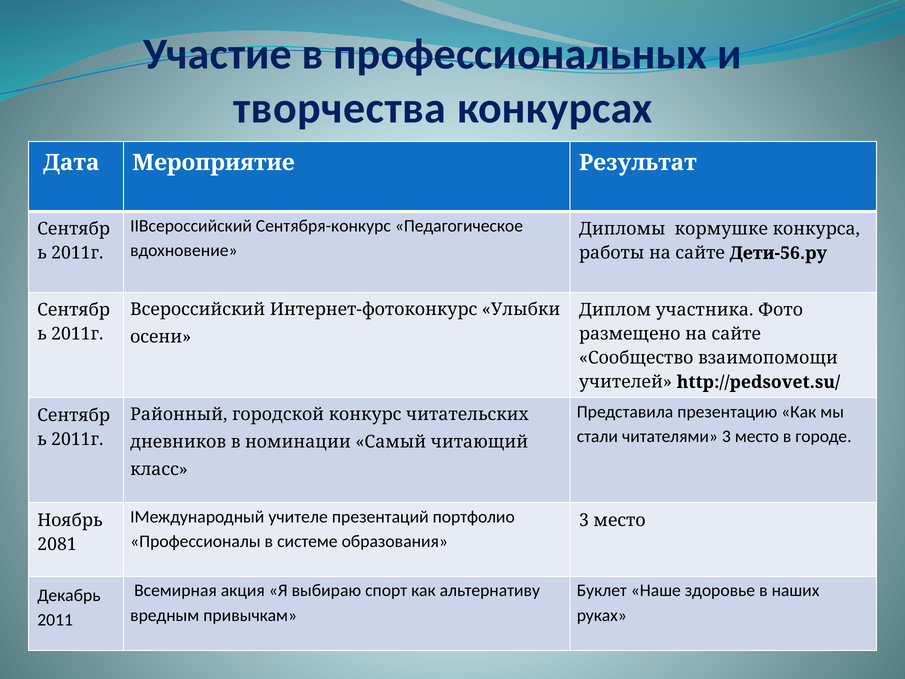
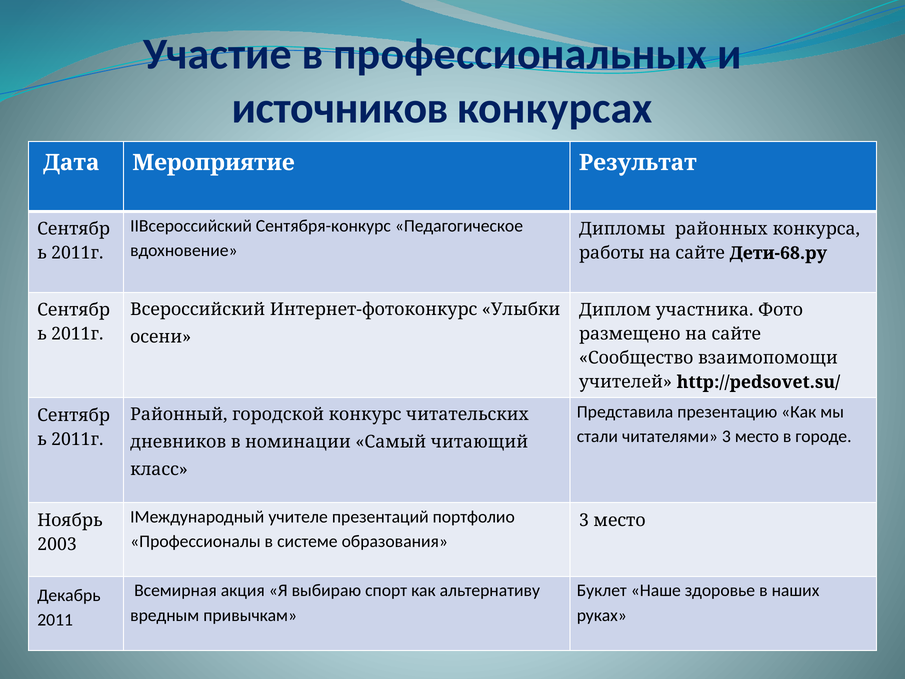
творчества: творчества -> источников
кормушке: кормушке -> районных
Дети-56.ру: Дети-56.ру -> Дети-68.ру
2081: 2081 -> 2003
